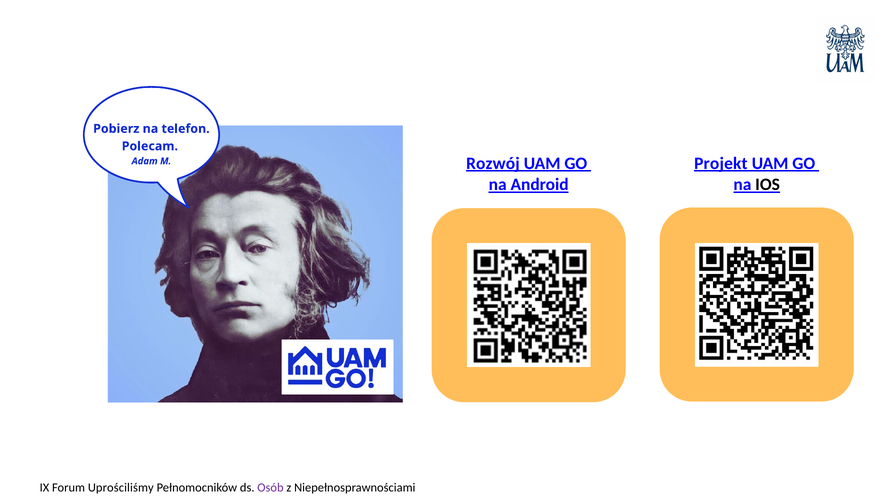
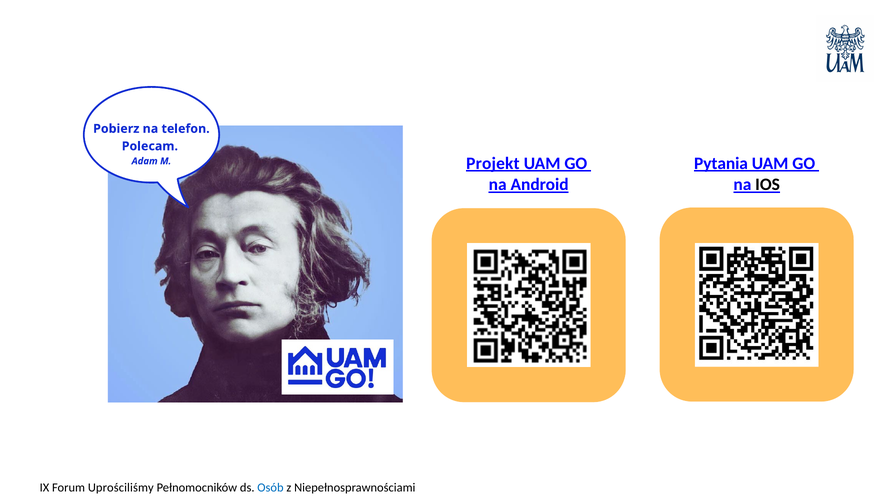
Projekt: Projekt -> Pytania
Rozwój: Rozwój -> Projekt
Osób colour: purple -> blue
